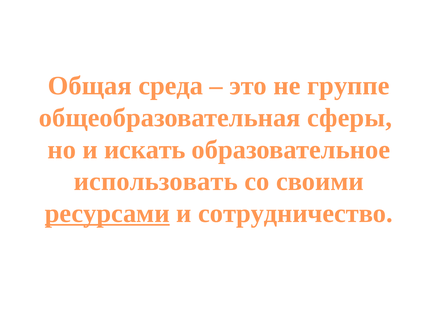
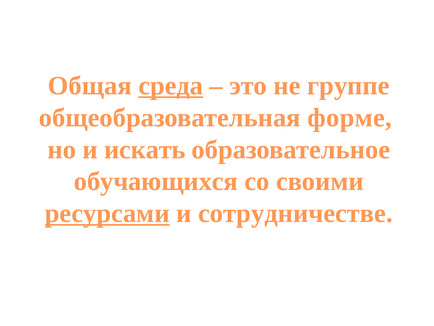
среда underline: none -> present
сферы: сферы -> форме
использовать: использовать -> обучающихся
сотрудничество: сотрудничество -> сотрудничестве
